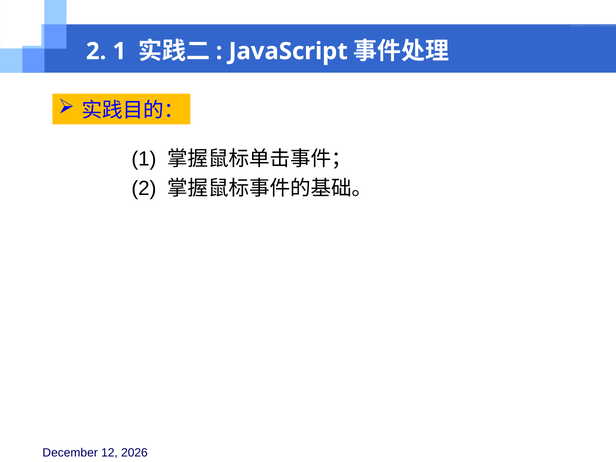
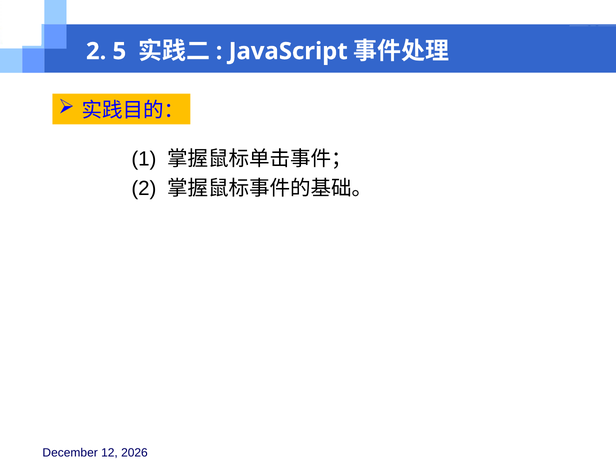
2 1: 1 -> 5
